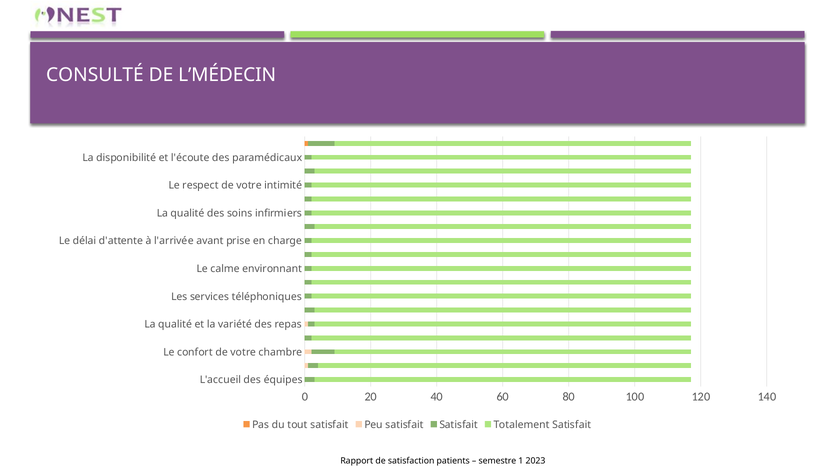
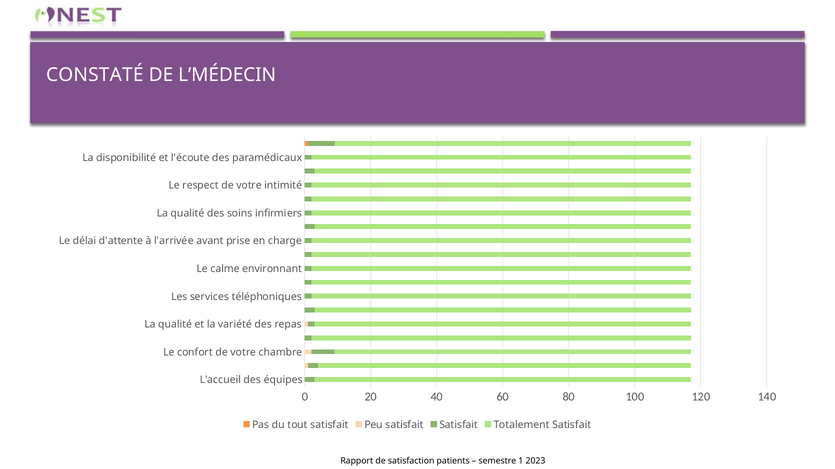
CONSULTÉ: CONSULTÉ -> CONSTATÉ
